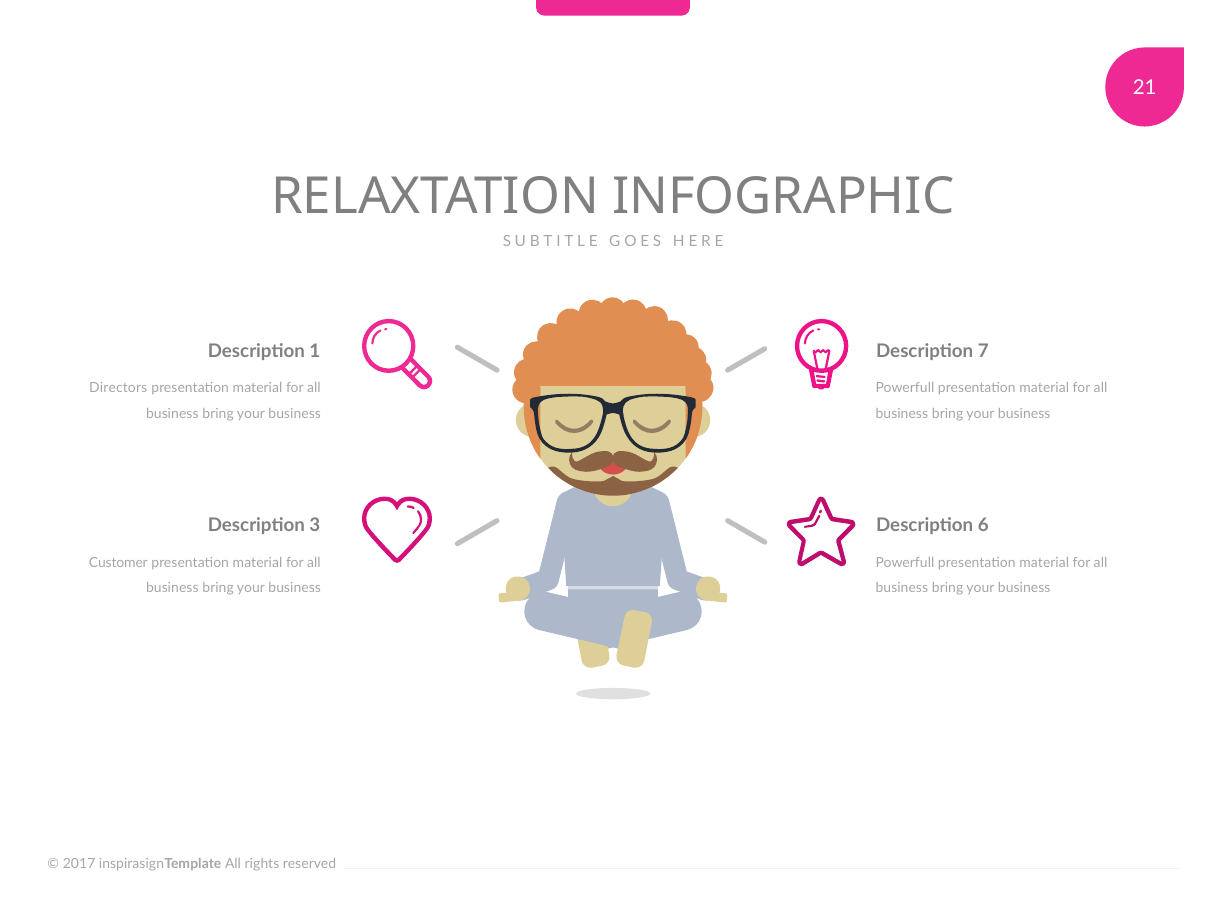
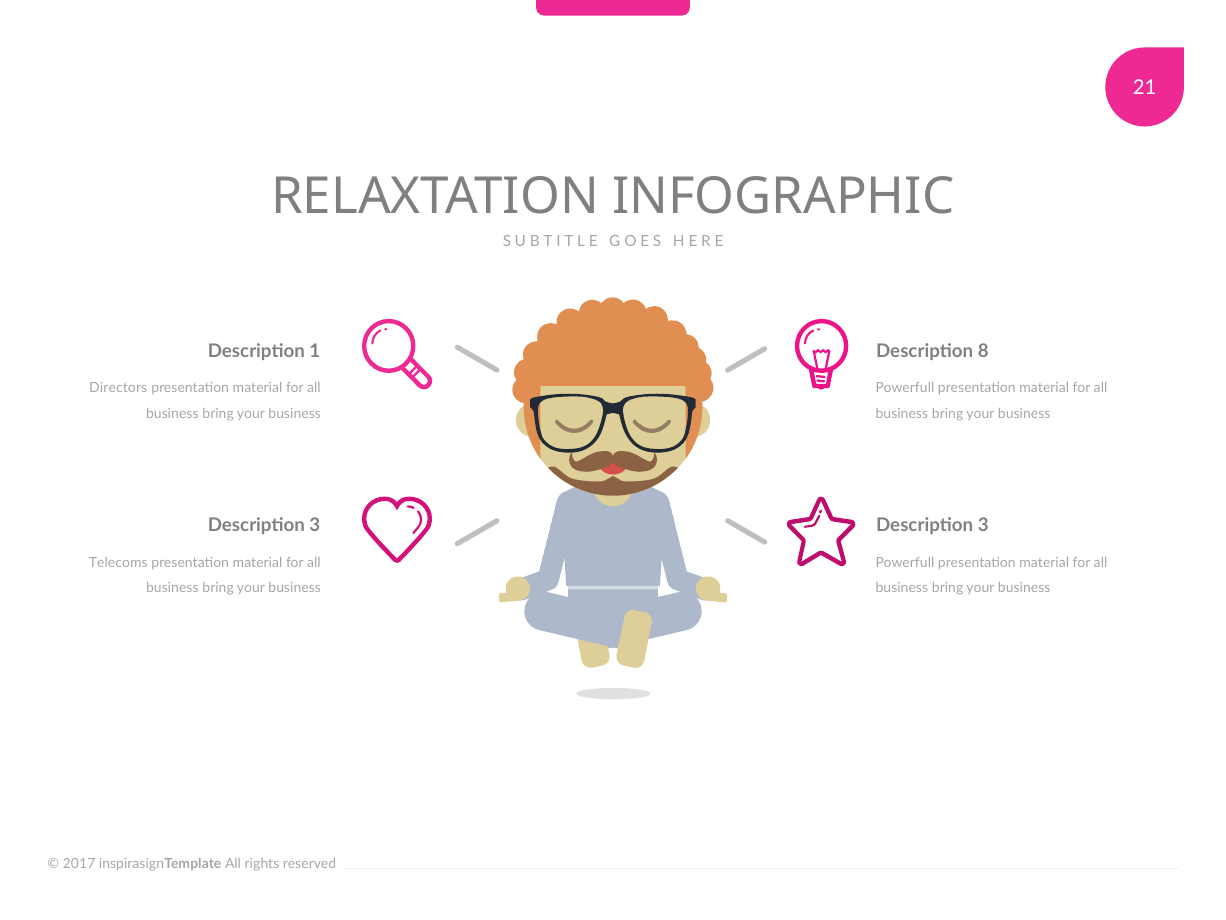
7: 7 -> 8
6 at (983, 525): 6 -> 3
Customer: Customer -> Telecoms
